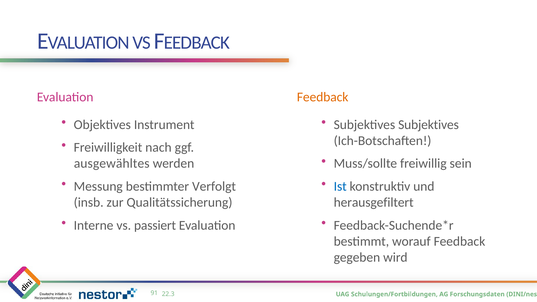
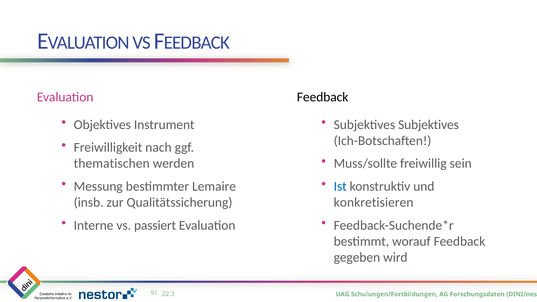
Feedback at (323, 97) colour: orange -> black
ausgewähltes: ausgewähltes -> thematischen
Verfolgt: Verfolgt -> Lemaire
herausgefiltert: herausgefiltert -> konkretisieren
